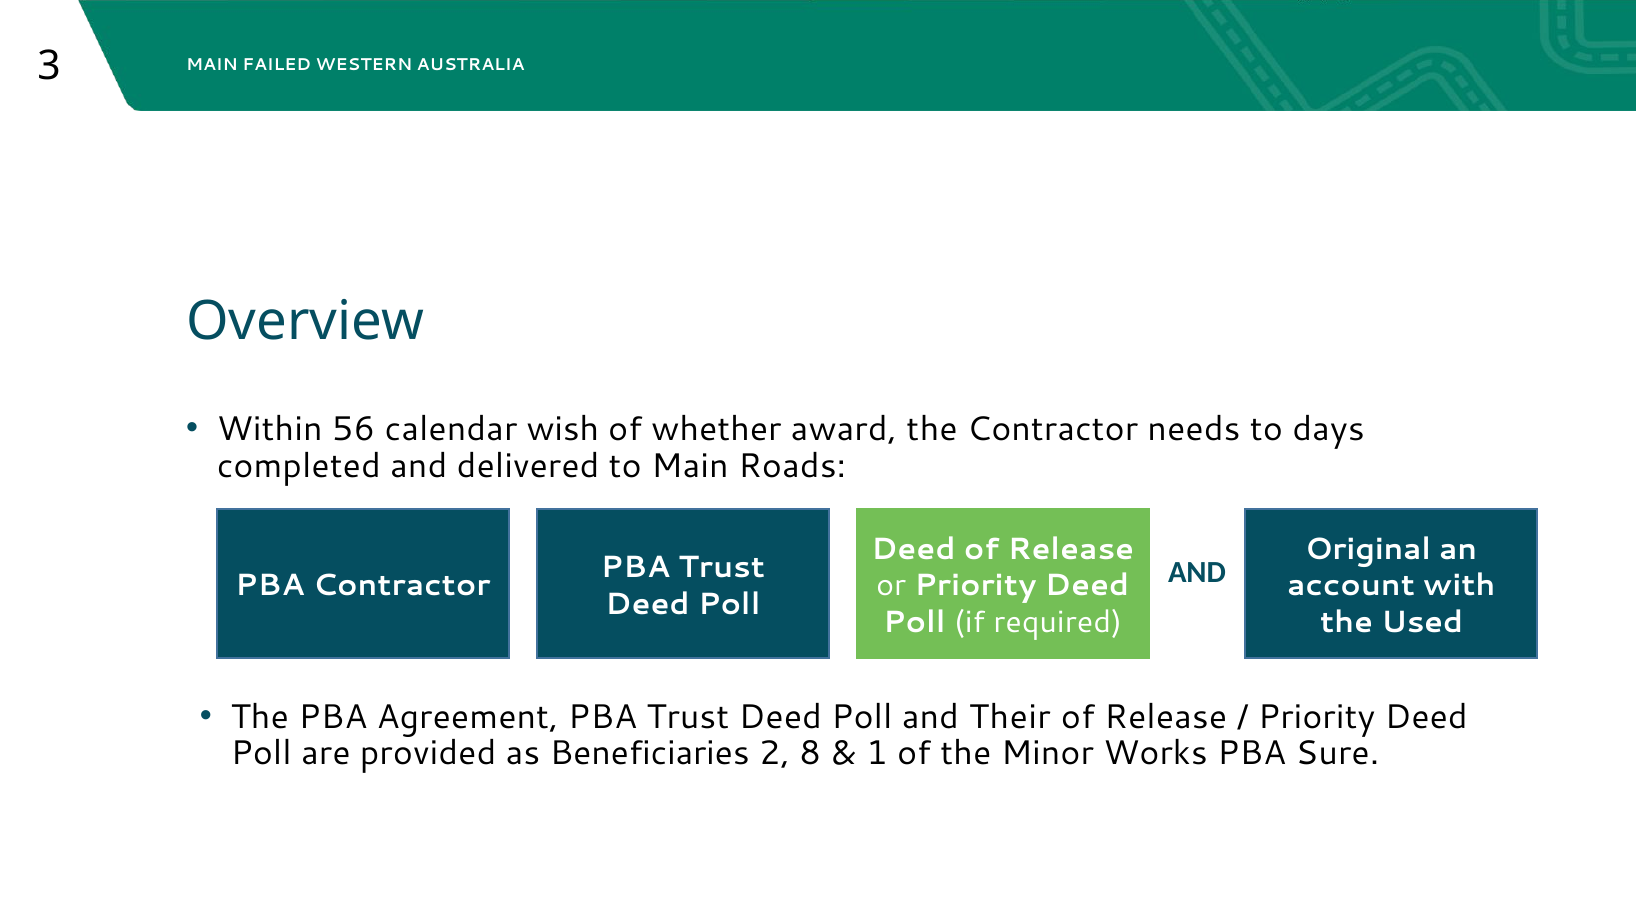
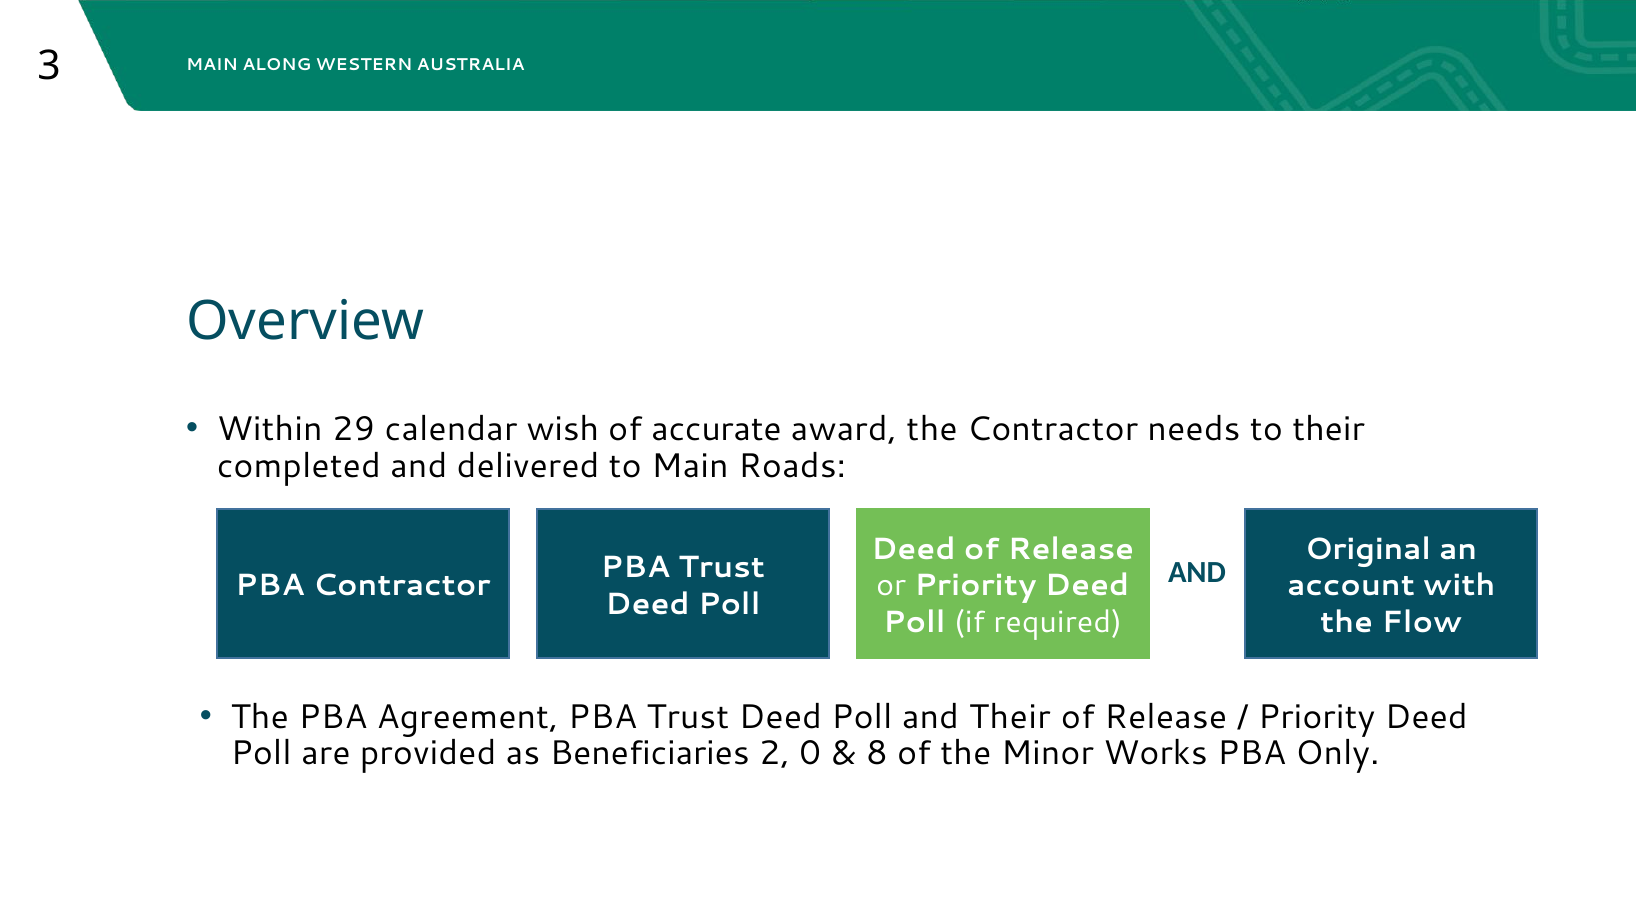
FAILED: FAILED -> ALONG
56: 56 -> 29
whether: whether -> accurate
to days: days -> their
Used: Used -> Flow
8: 8 -> 0
1: 1 -> 8
Sure: Sure -> Only
